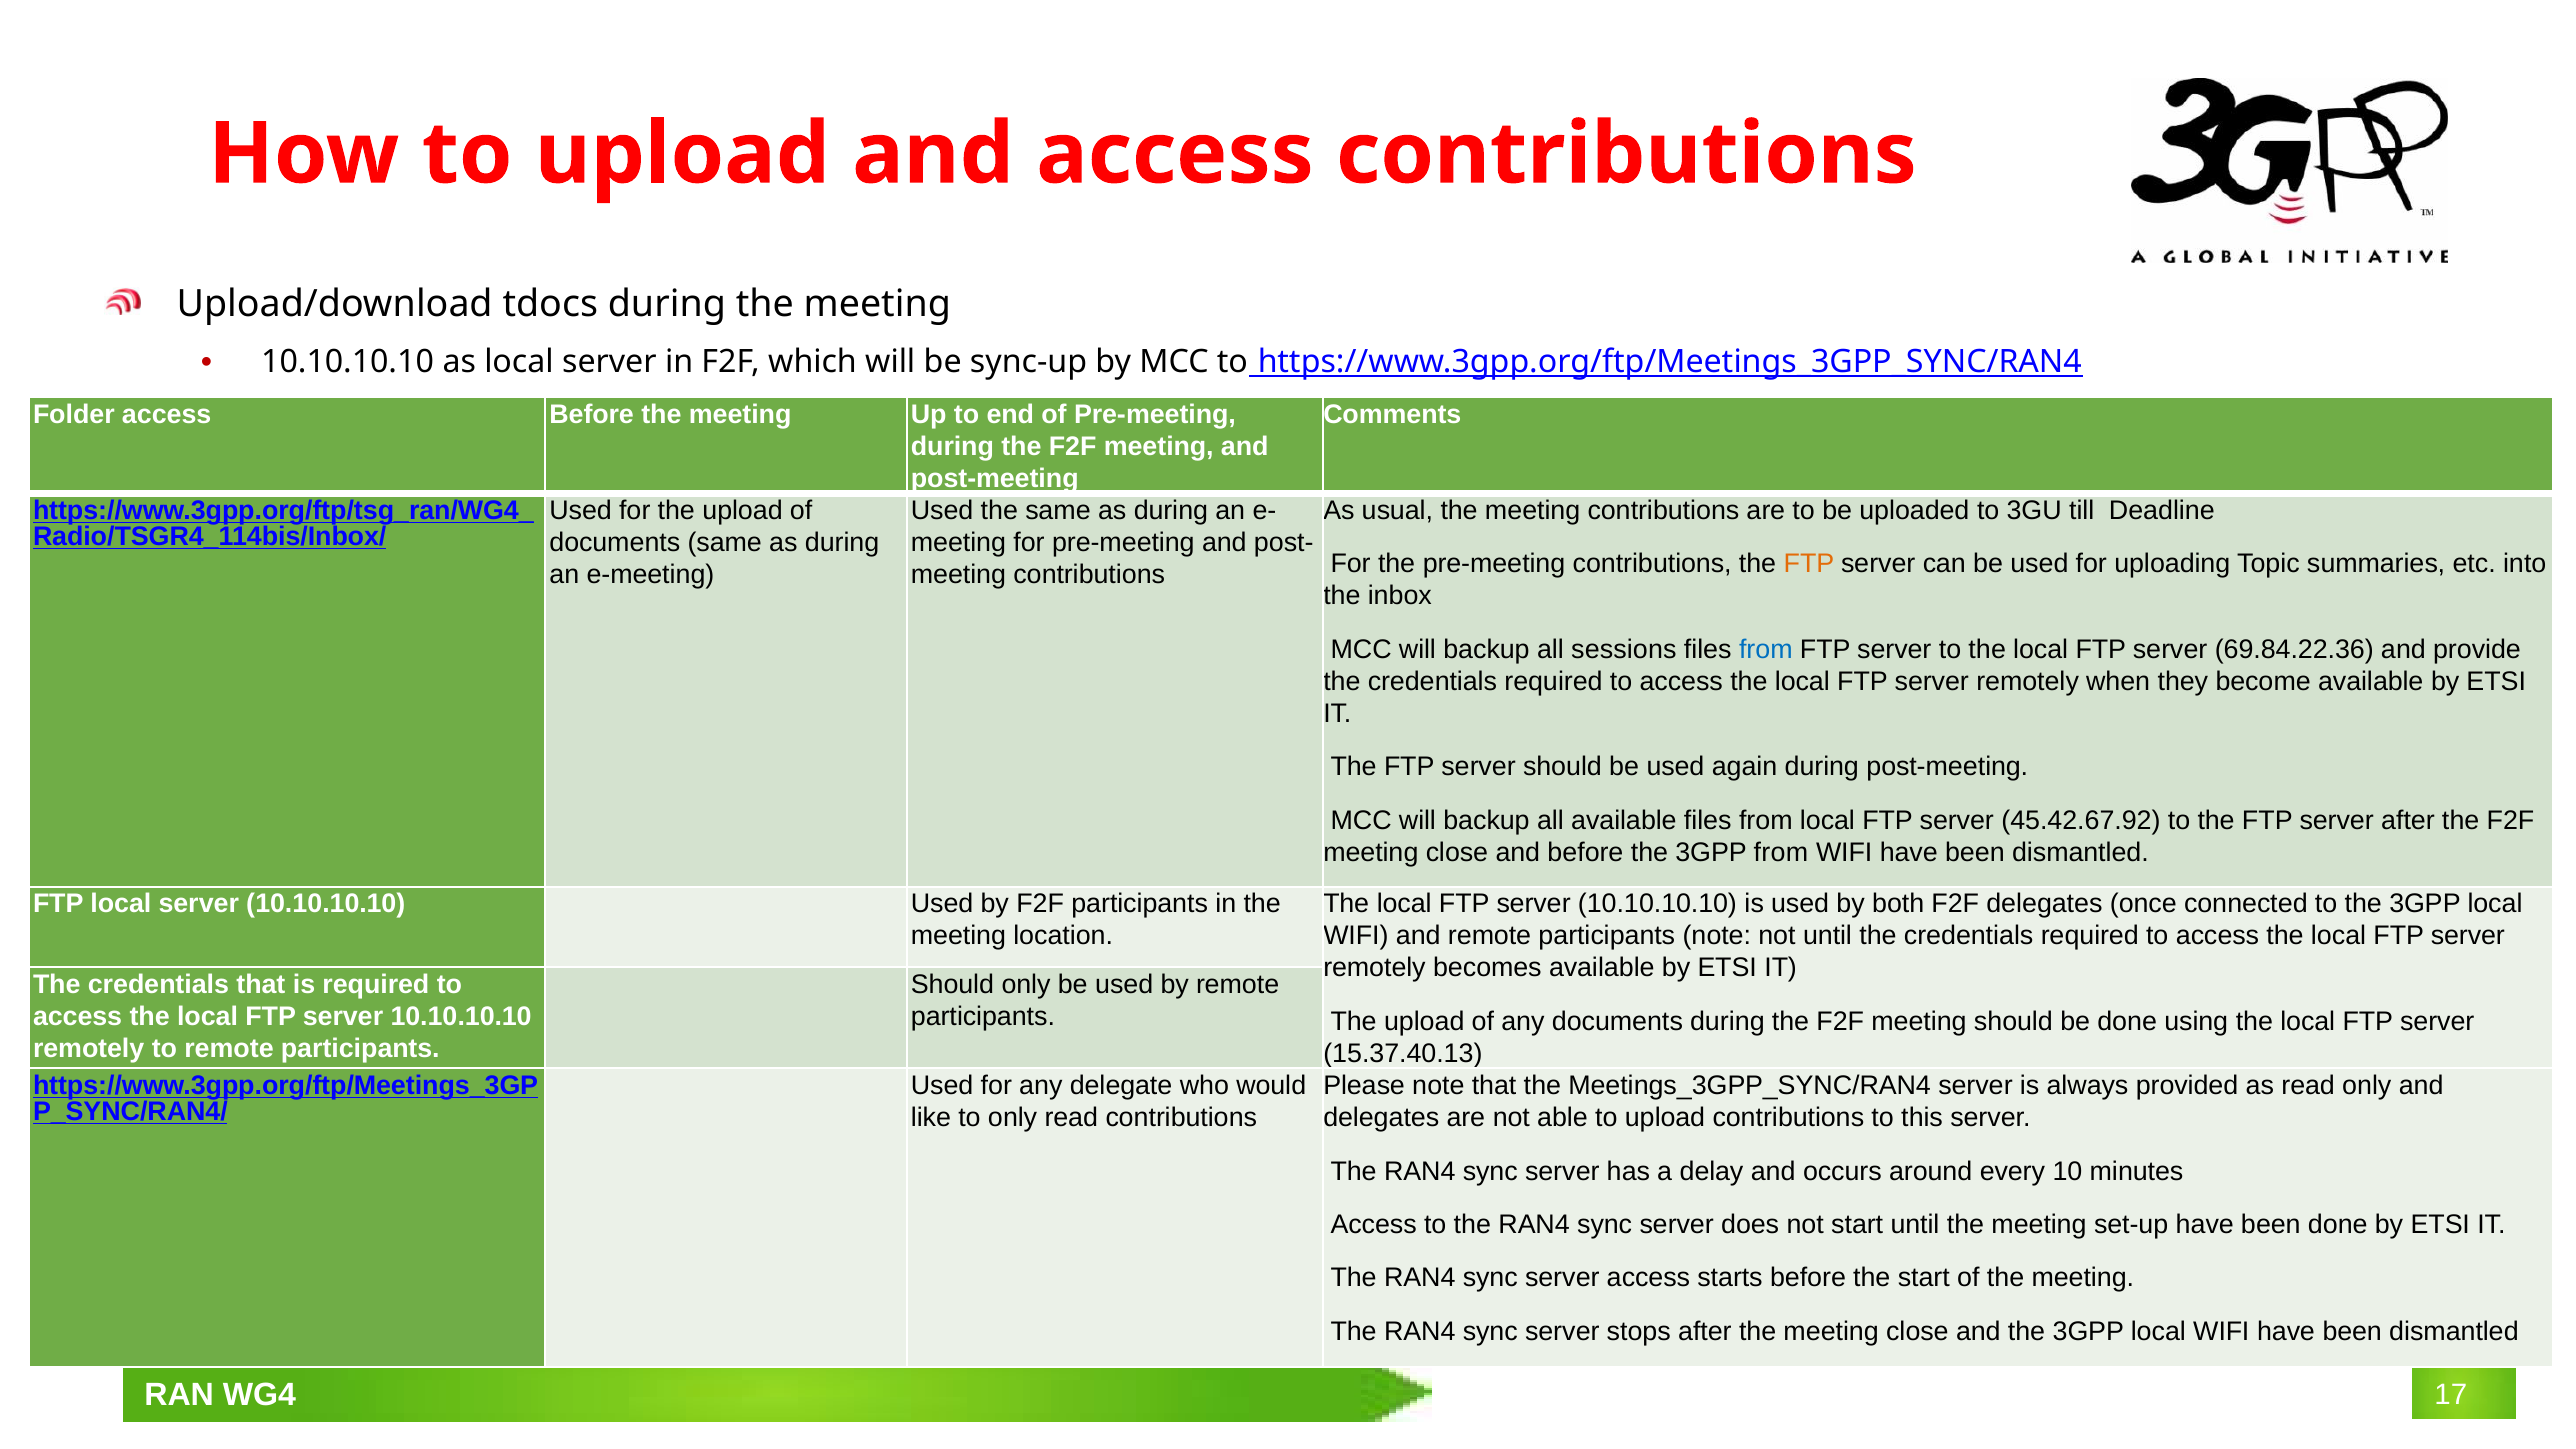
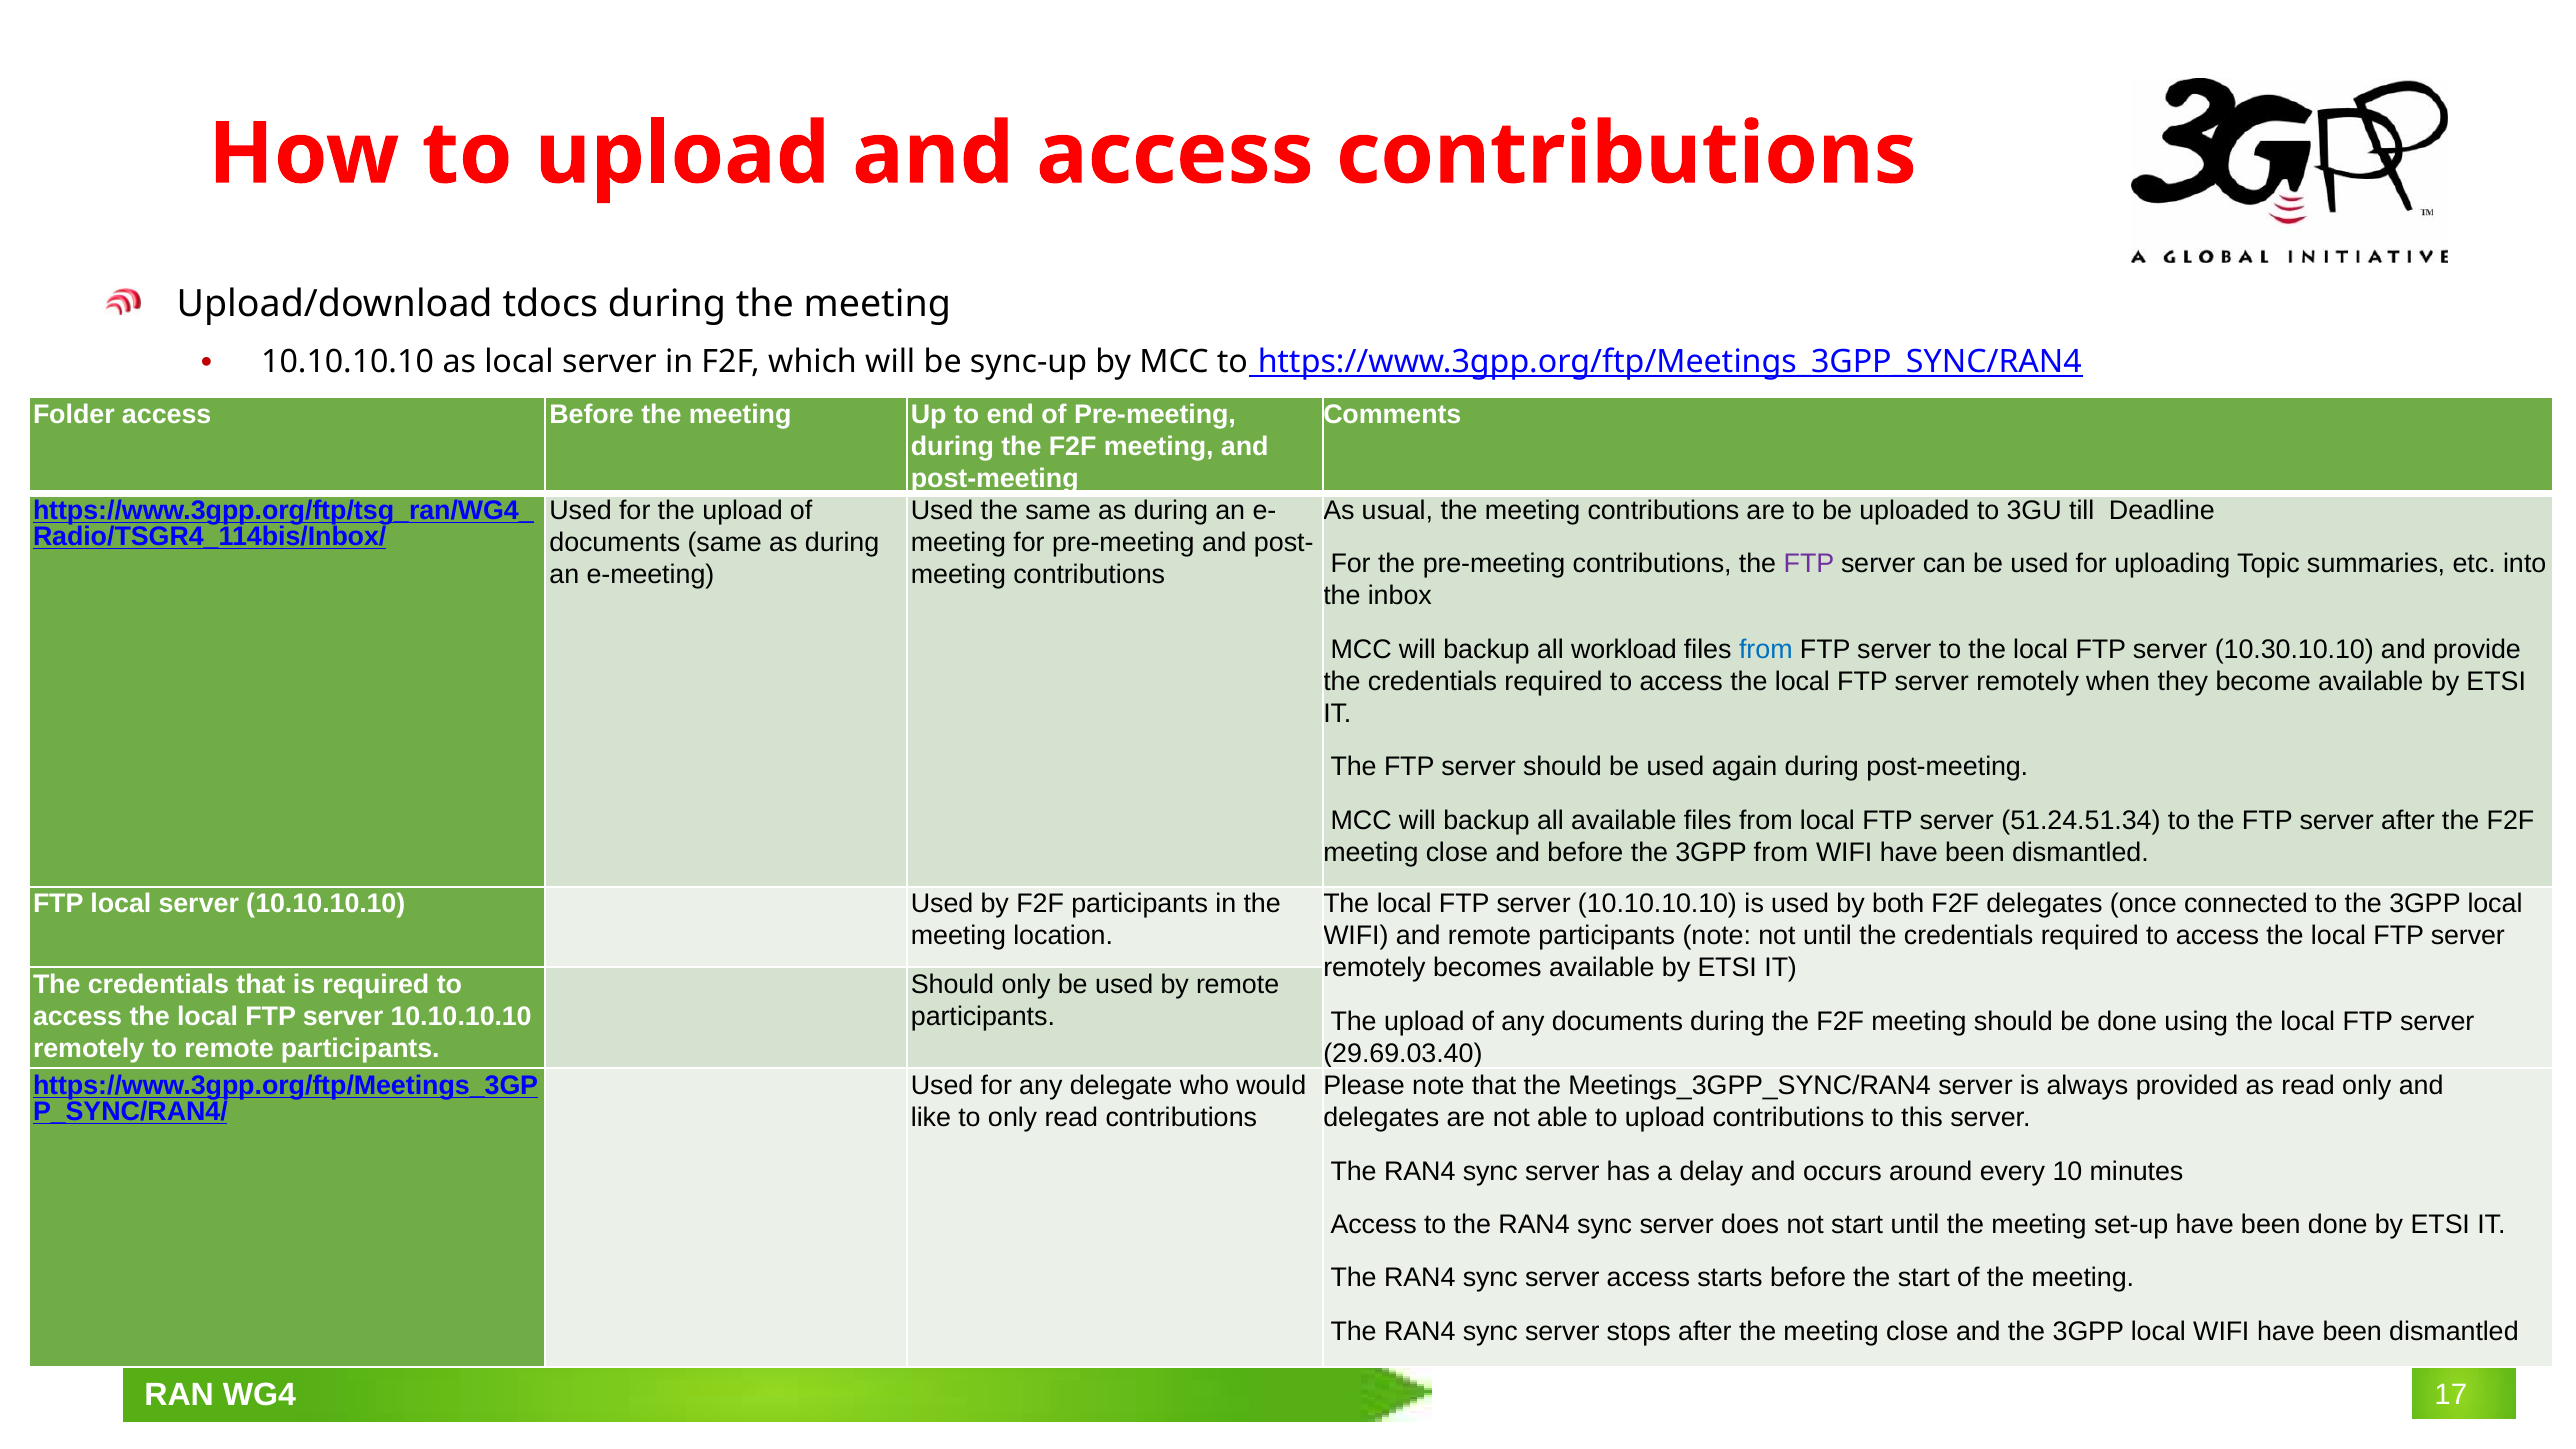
FTP at (1809, 564) colour: orange -> purple
sessions: sessions -> workload
69.84.22.36: 69.84.22.36 -> 10.30.10.10
45.42.67.92: 45.42.67.92 -> 51.24.51.34
15.37.40.13: 15.37.40.13 -> 29.69.03.40
